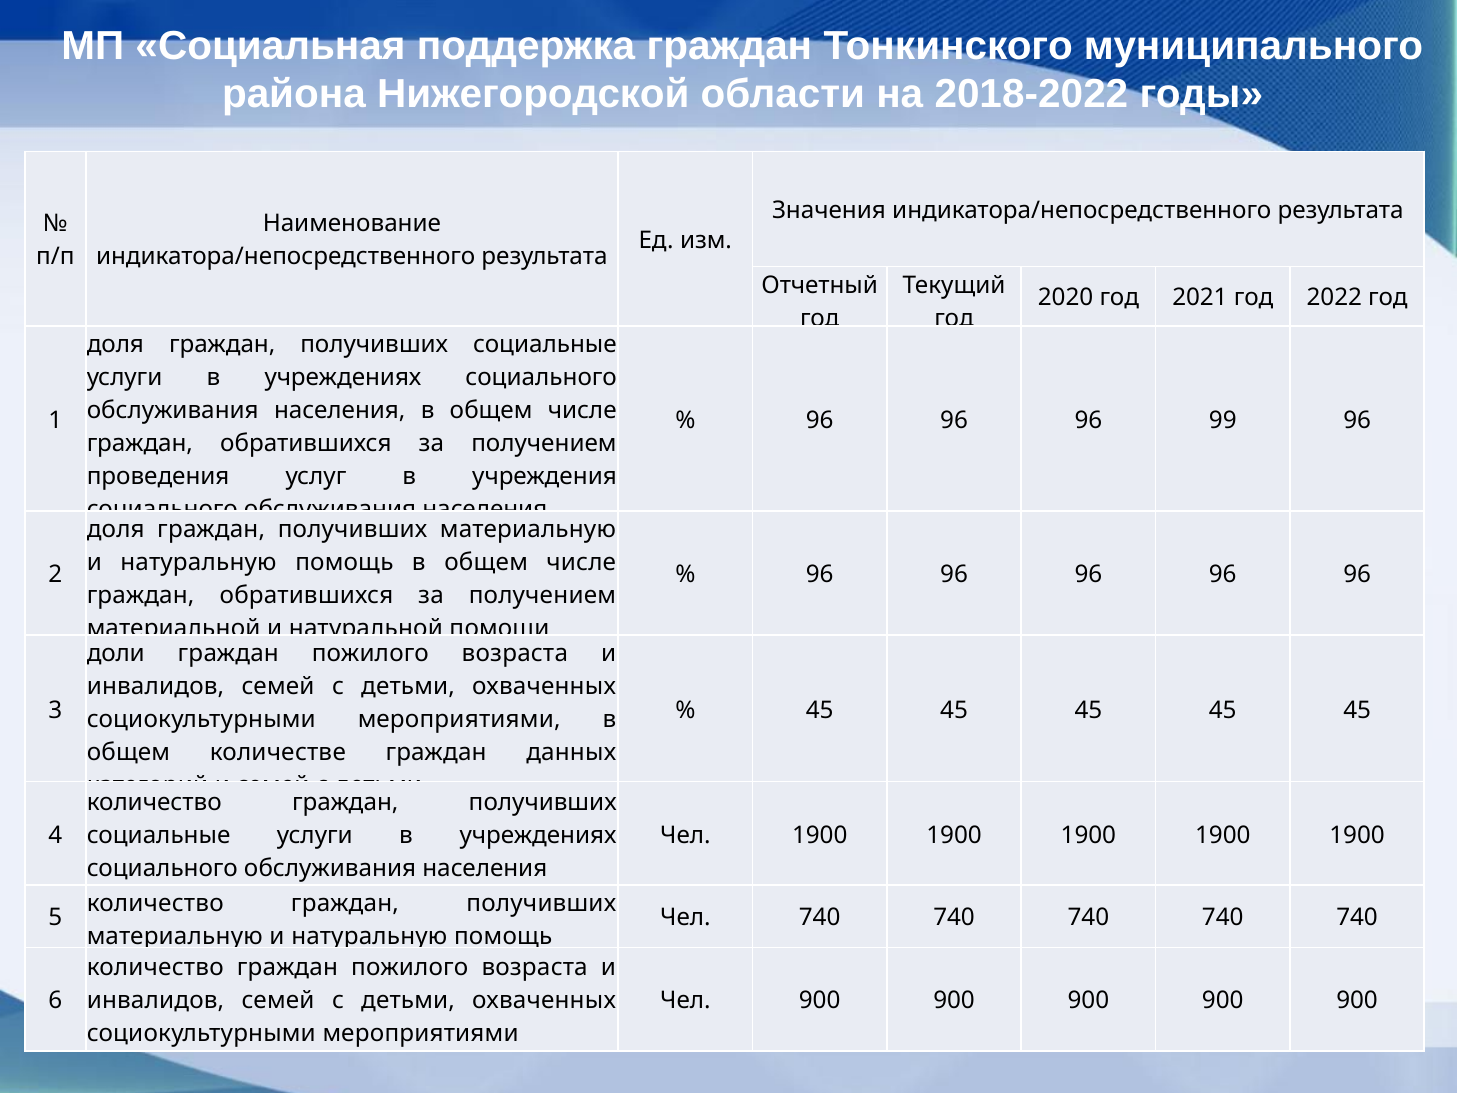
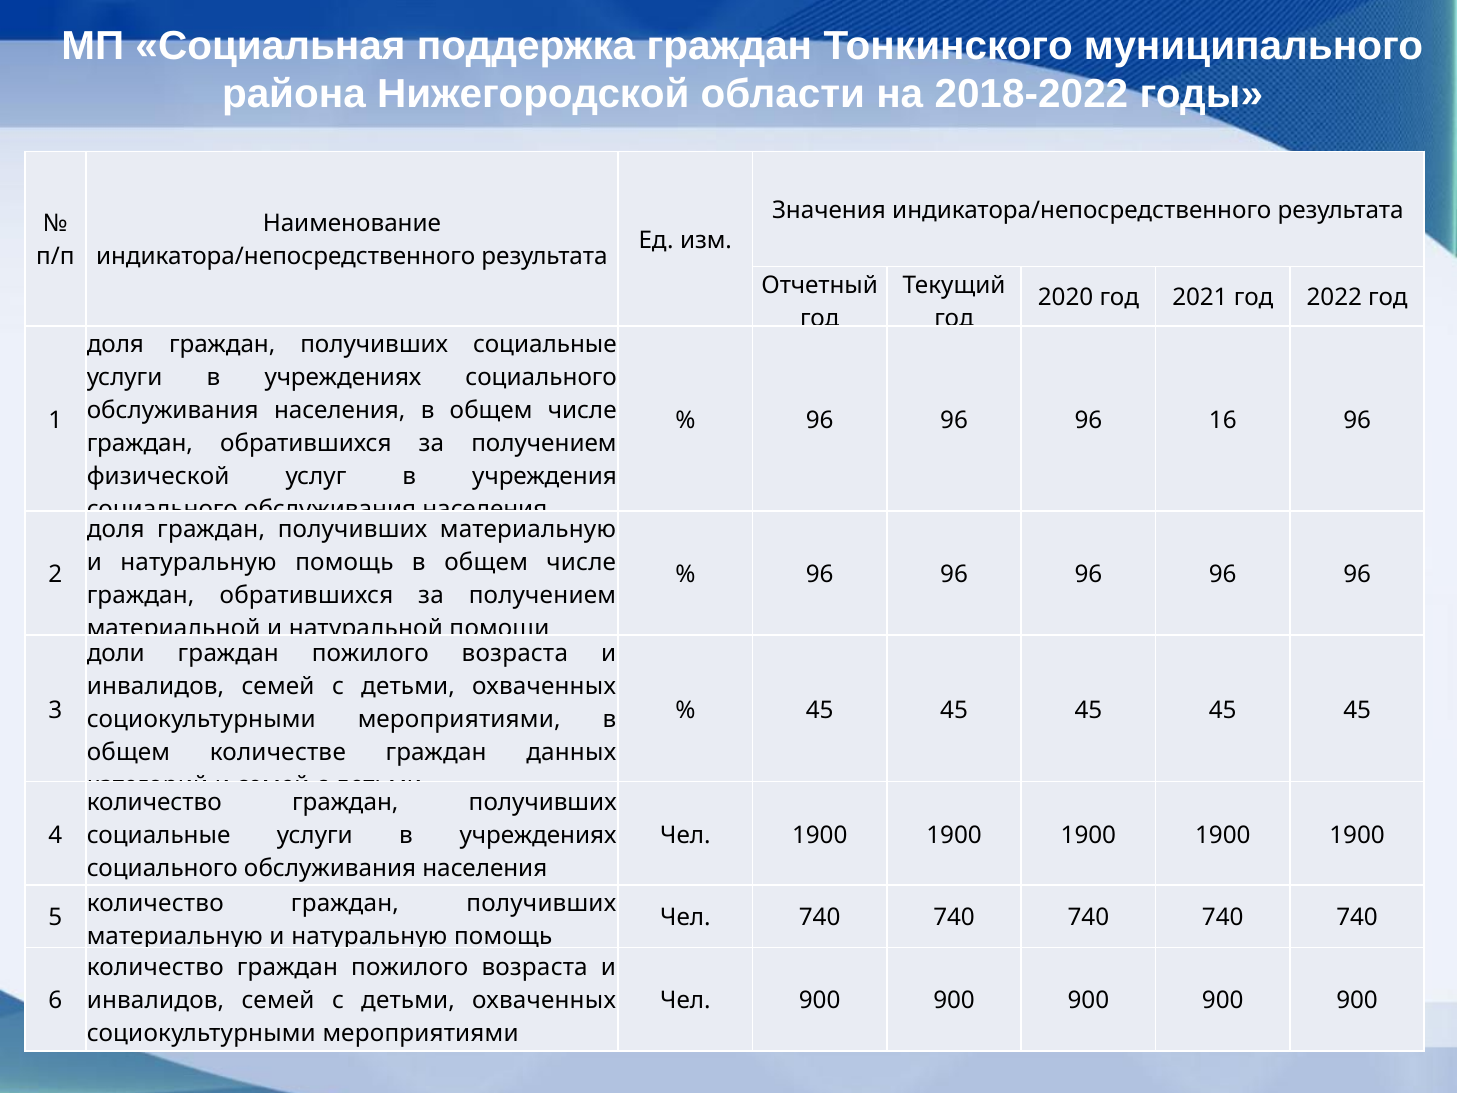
99: 99 -> 16
проведения: проведения -> физической
